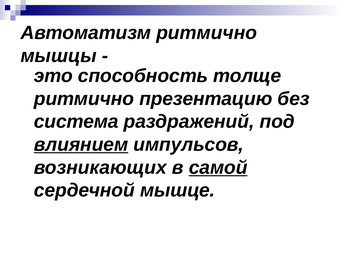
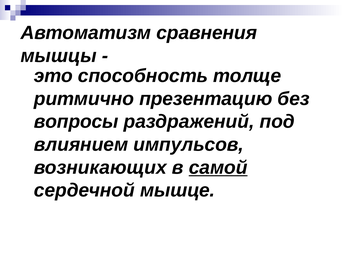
Автоматизм ритмично: ритмично -> сравнения
система: система -> вопросы
влиянием underline: present -> none
